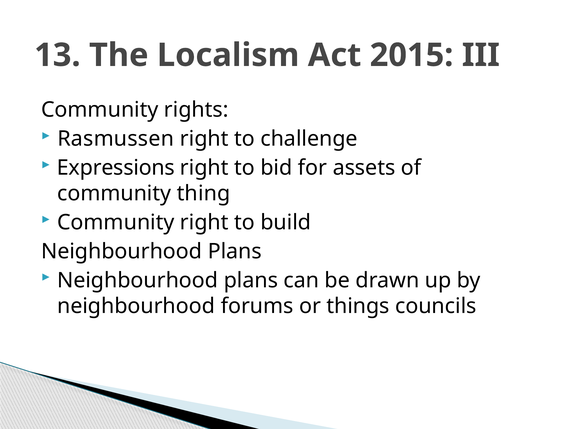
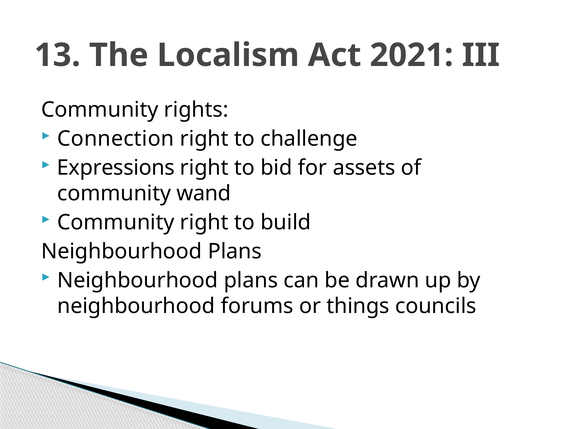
2015: 2015 -> 2021
Rasmussen: Rasmussen -> Connection
thing: thing -> wand
